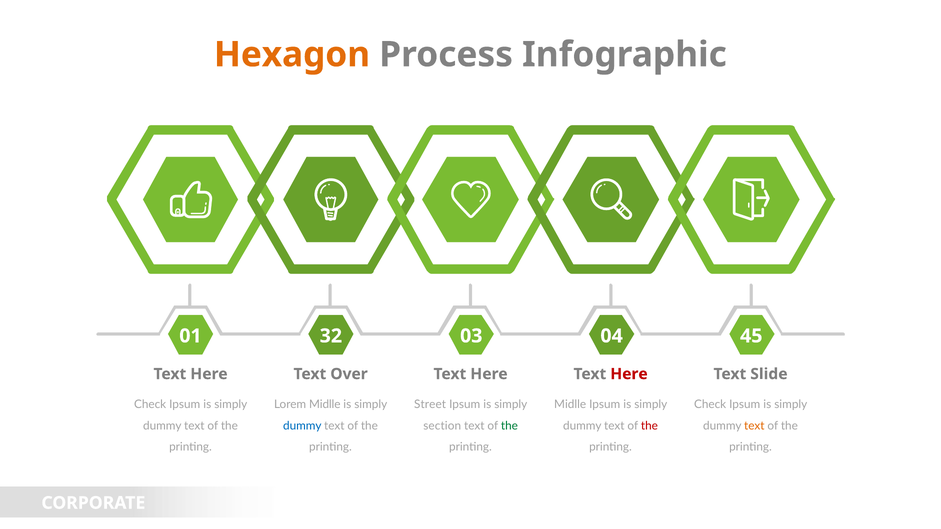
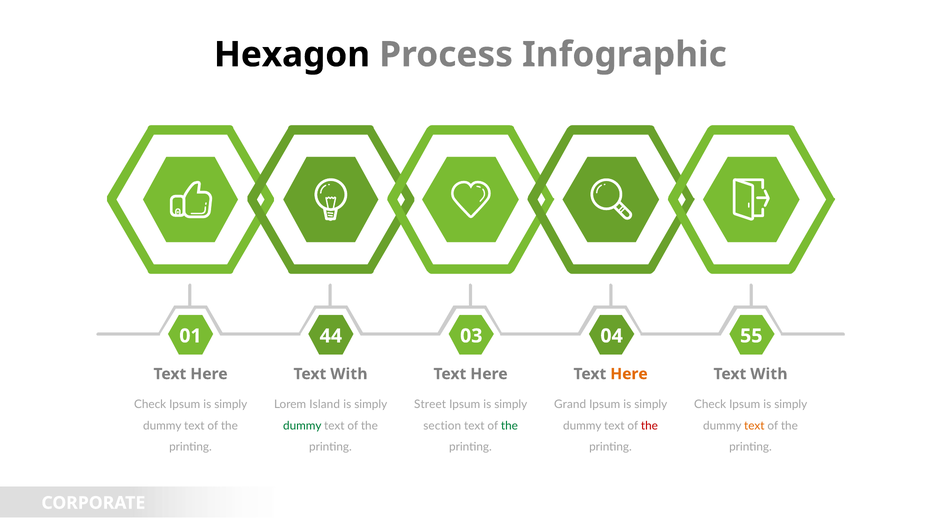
Hexagon colour: orange -> black
32: 32 -> 44
45: 45 -> 55
Over at (349, 374): Over -> With
Here at (629, 374) colour: red -> orange
Slide at (769, 374): Slide -> With
Lorem Midlle: Midlle -> Island
Midlle at (570, 405): Midlle -> Grand
dummy at (302, 426) colour: blue -> green
